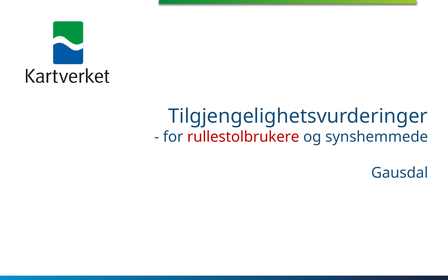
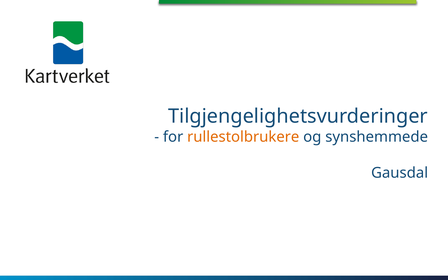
rullestolbrukere colour: red -> orange
